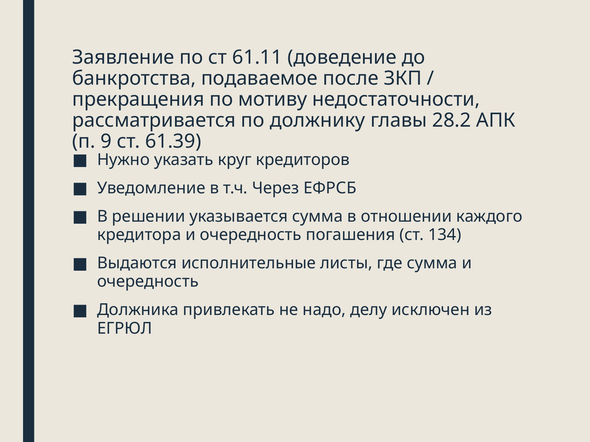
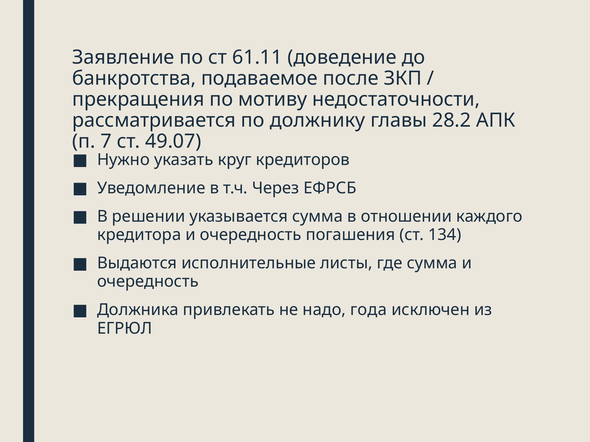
9: 9 -> 7
61.39: 61.39 -> 49.07
делу: делу -> года
